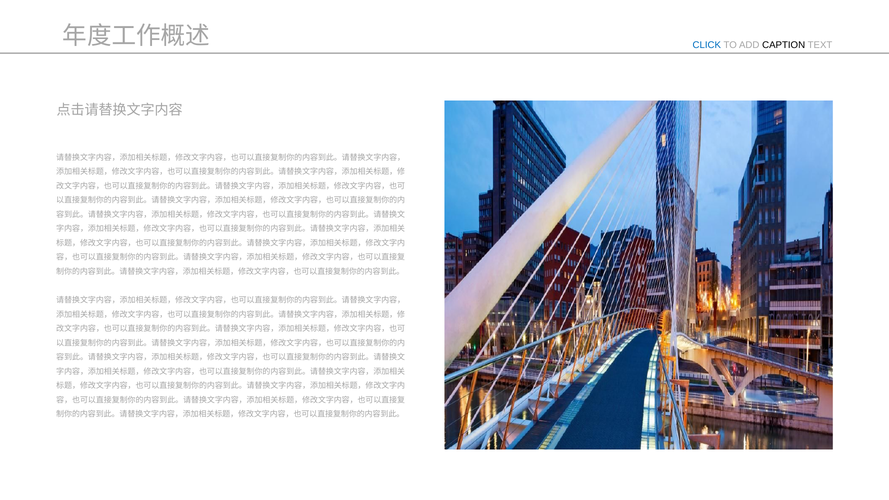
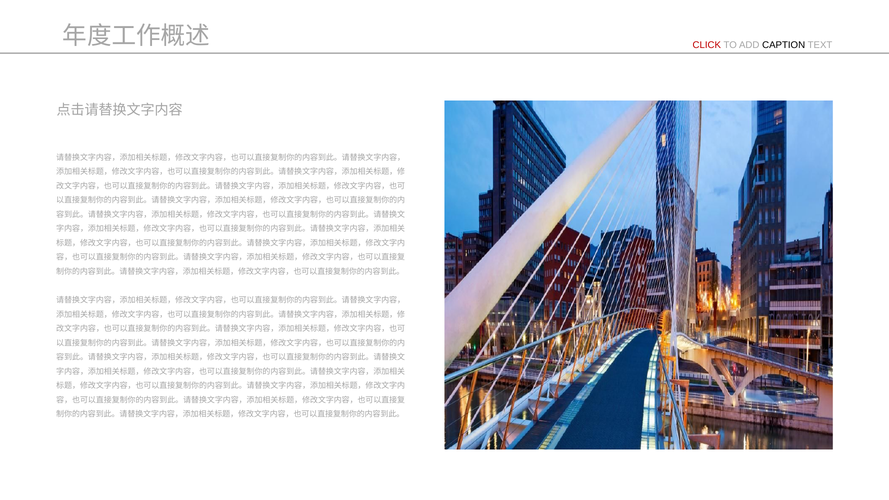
CLICK colour: blue -> red
